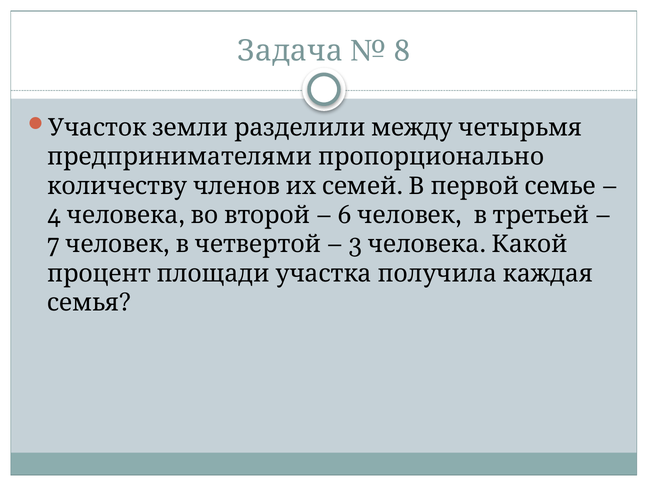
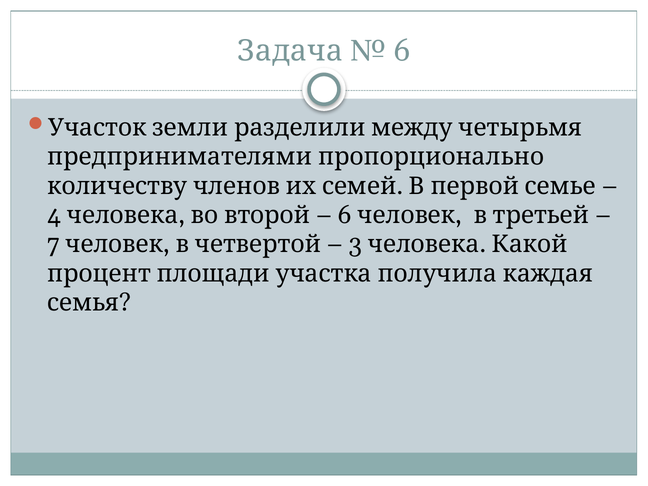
8 at (402, 51): 8 -> 6
